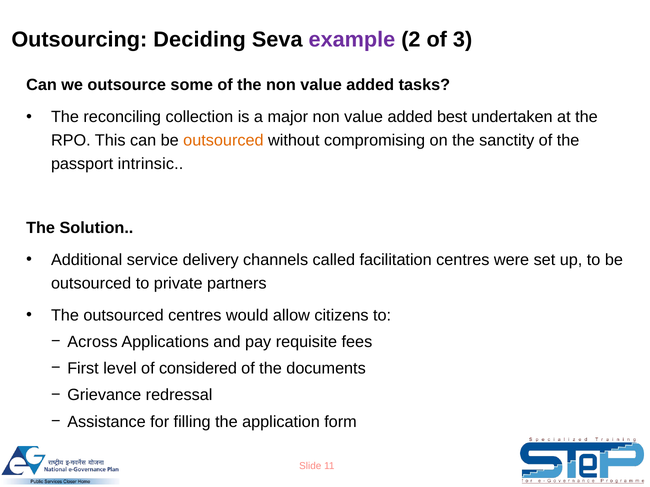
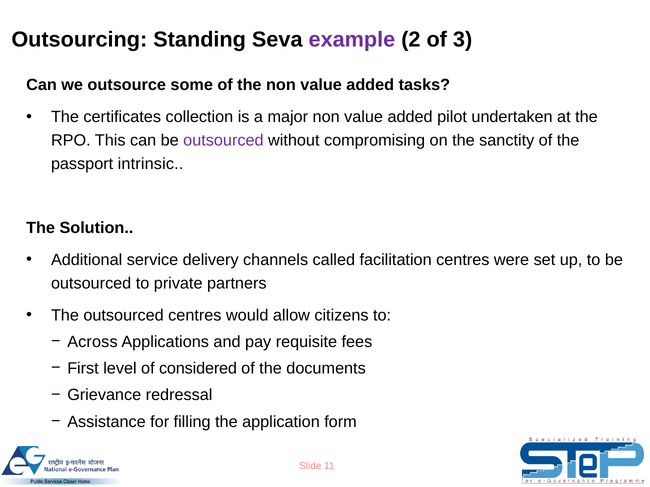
Deciding: Deciding -> Standing
reconciling: reconciling -> certificates
best: best -> pilot
outsourced at (223, 141) colour: orange -> purple
